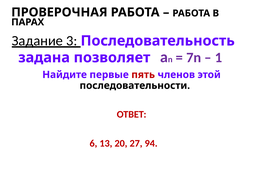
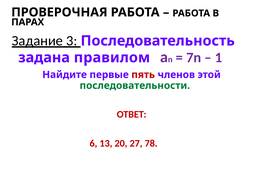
позволяет: позволяет -> правилом
последовательности colour: black -> green
94: 94 -> 78
